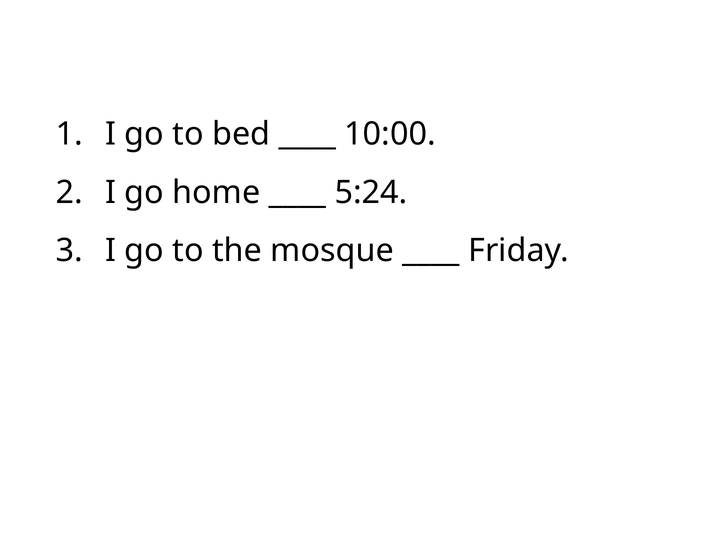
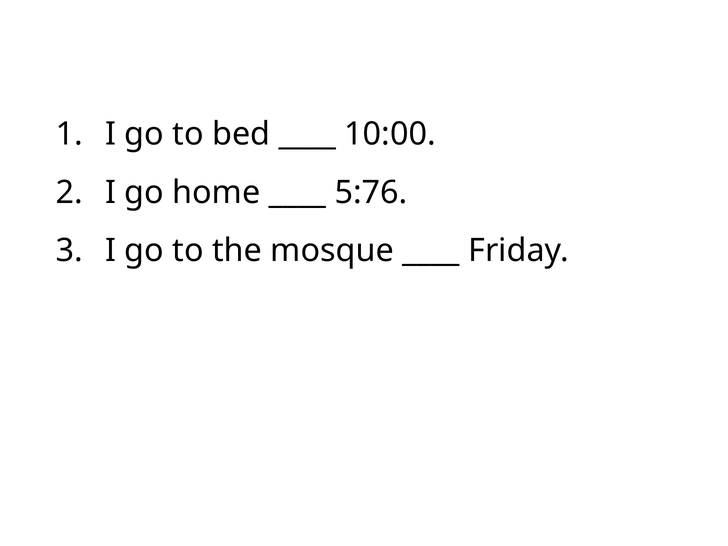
5:24: 5:24 -> 5:76
